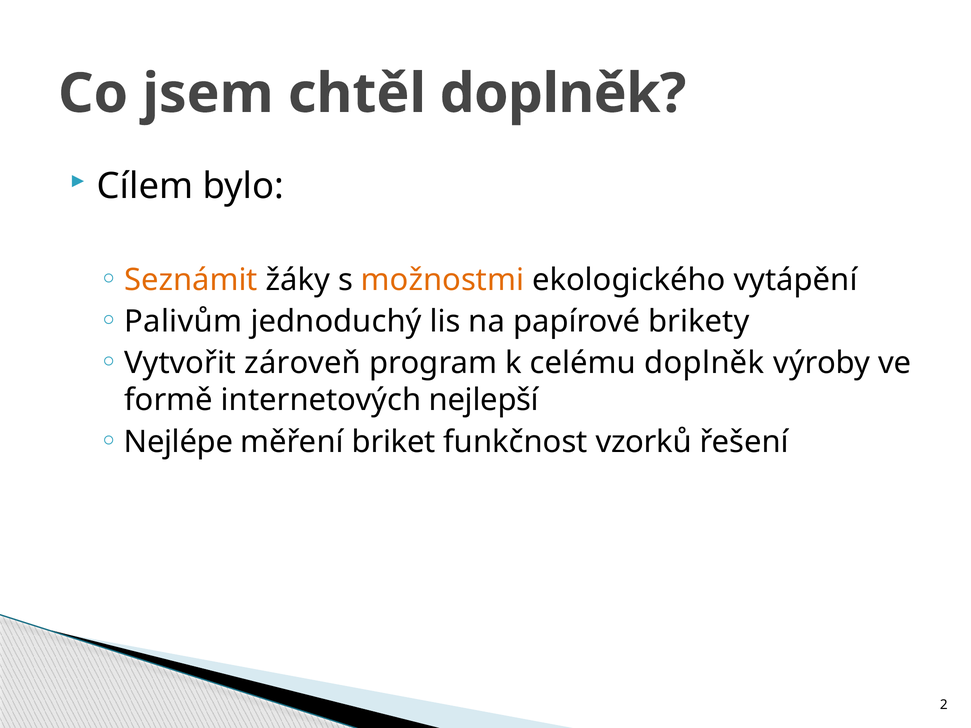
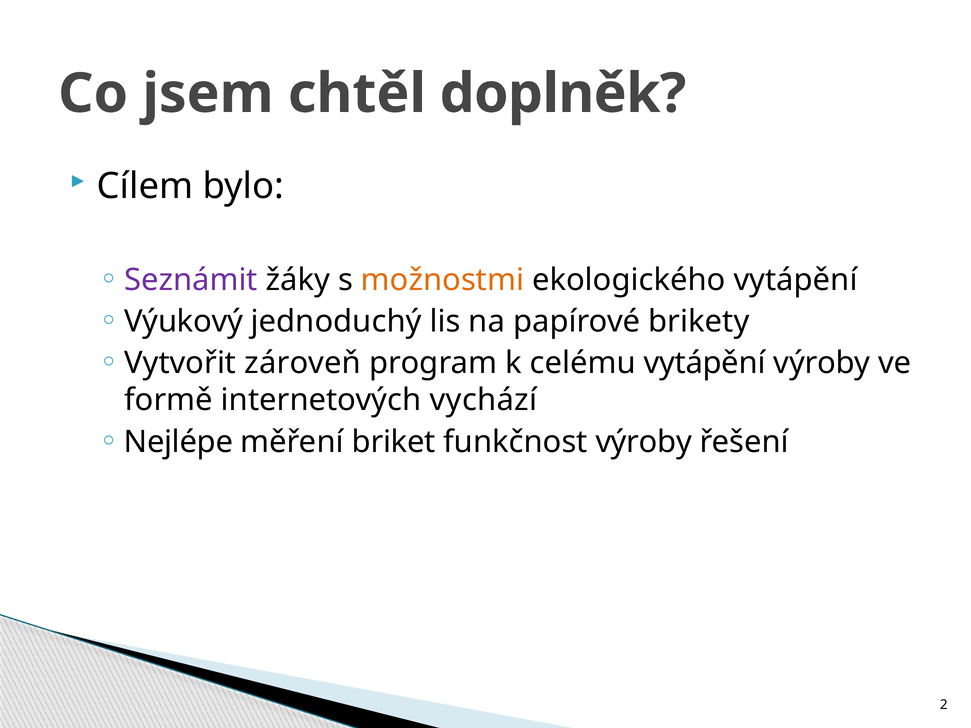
Seznámit colour: orange -> purple
Palivům: Palivům -> Výukový
celému doplněk: doplněk -> vytápění
nejlepší: nejlepší -> vychází
funkčnost vzorků: vzorků -> výroby
